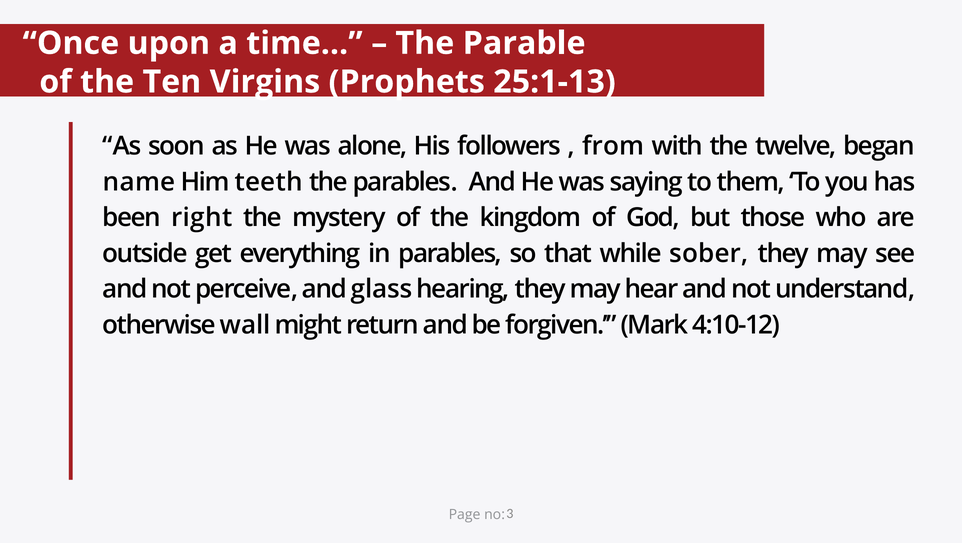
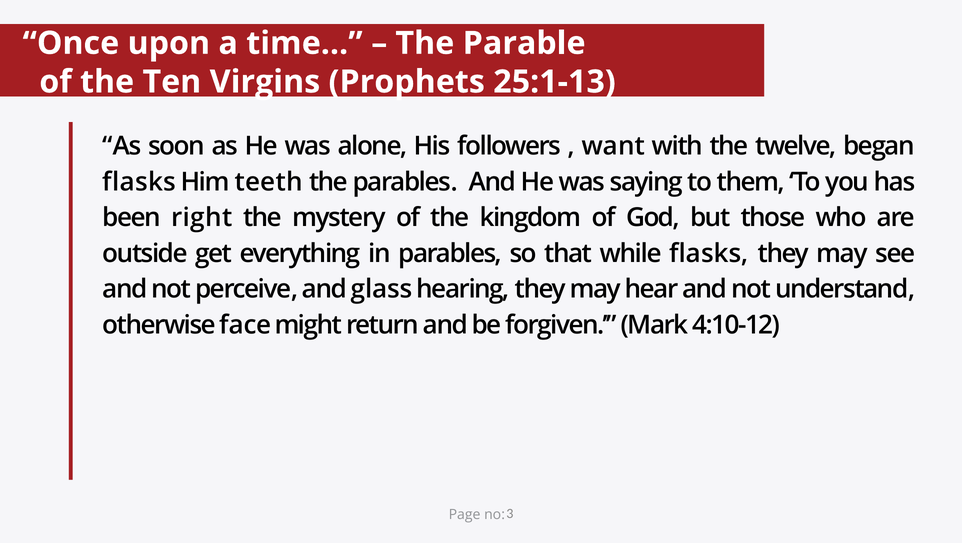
from: from -> want
name at (139, 182): name -> flasks
while sober: sober -> flasks
wall: wall -> face
